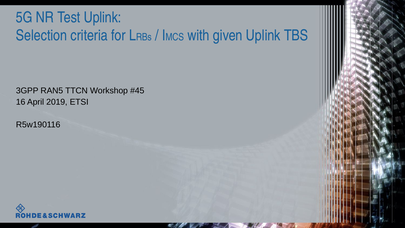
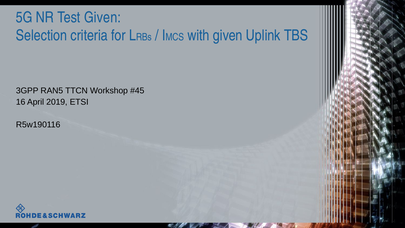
Test Uplink: Uplink -> Given
